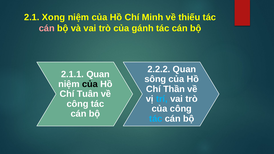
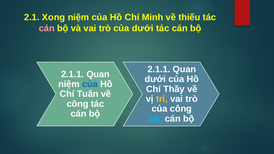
của gánh: gánh -> dưới
2.2.2 at (159, 69): 2.2.2 -> 2.1.1
sông at (155, 79): sông -> dưới
của at (90, 84) colour: black -> blue
Thần: Thần -> Thầy
trí colour: light blue -> yellow
